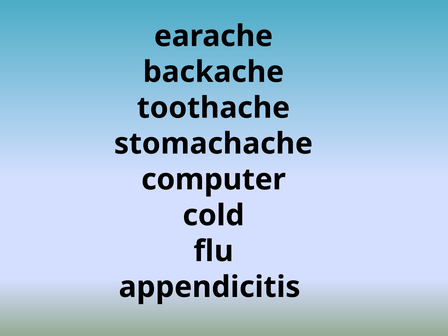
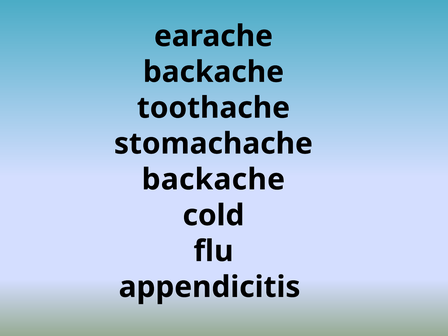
computer at (214, 180): computer -> backache
